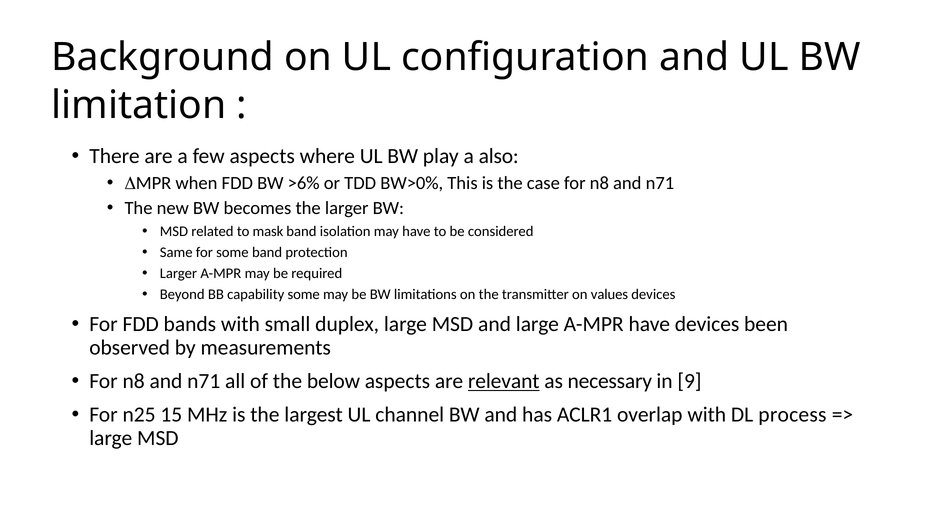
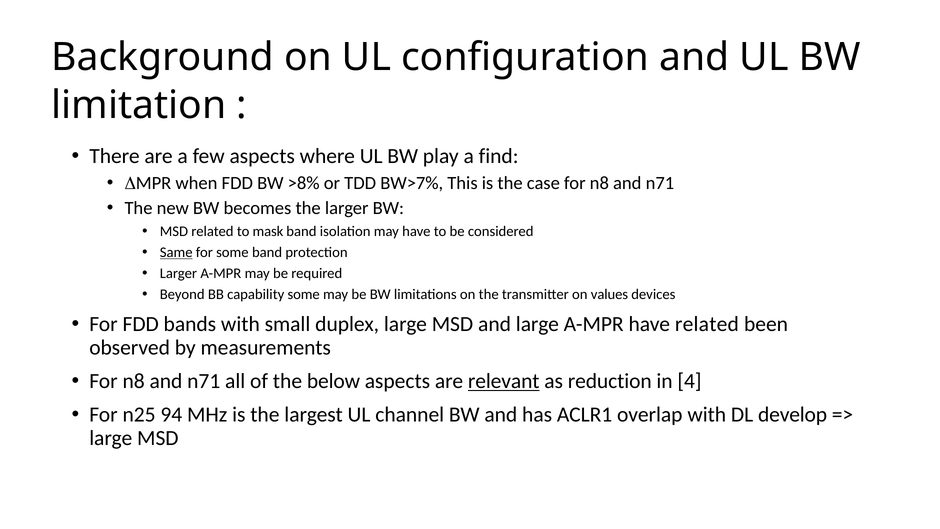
also: also -> find
>6%: >6% -> >8%
BW>0%: BW>0% -> BW>7%
Same underline: none -> present
have devices: devices -> related
necessary: necessary -> reduction
9: 9 -> 4
15: 15 -> 94
process: process -> develop
